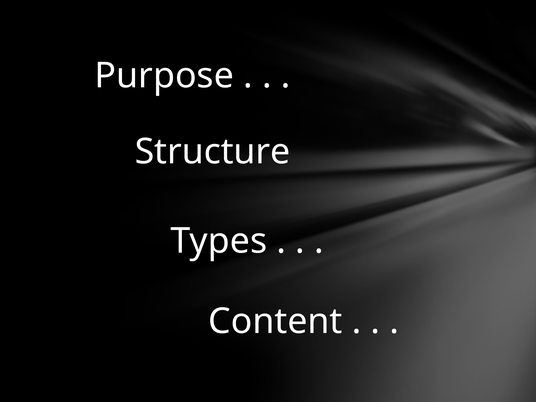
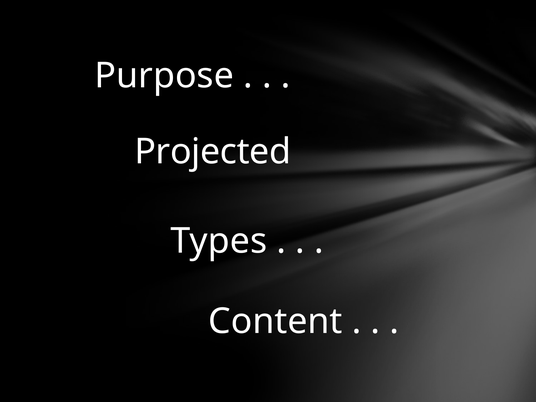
Structure: Structure -> Projected
